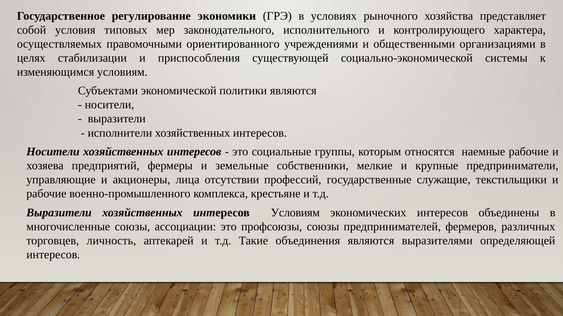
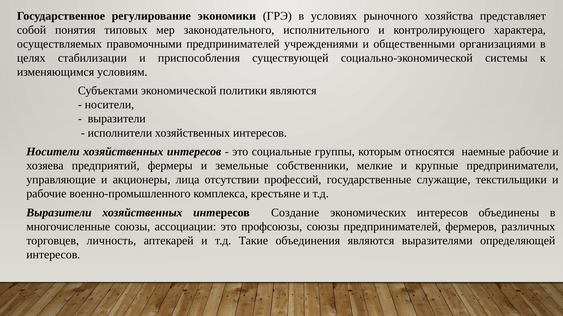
условия: условия -> понятия
правомочными ориентированного: ориентированного -> предпринимателей
интересов Условиям: Условиям -> Создание
